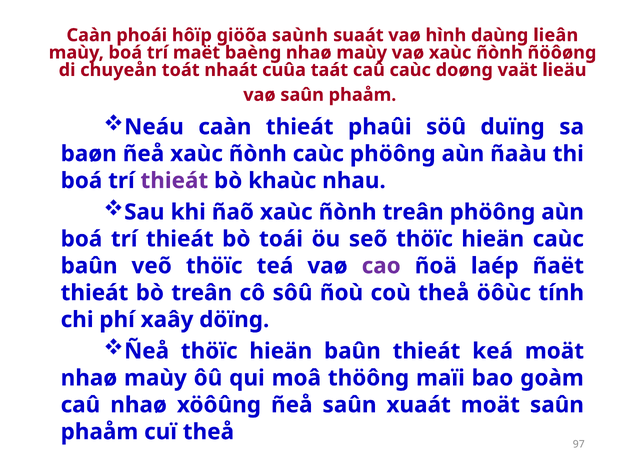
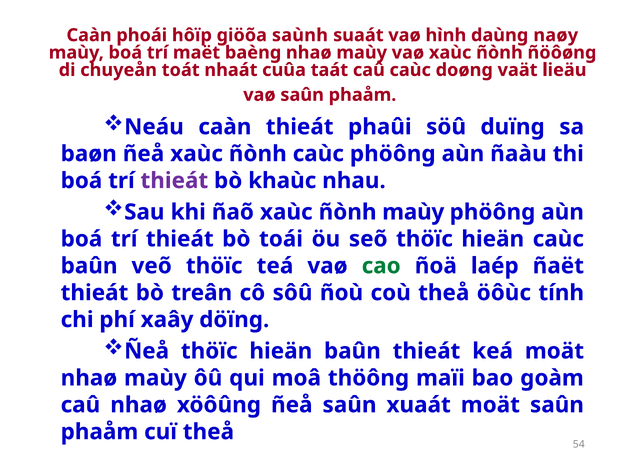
lieân: lieân -> naøy
ñònh treân: treân -> maùy
cao colour: purple -> green
97: 97 -> 54
